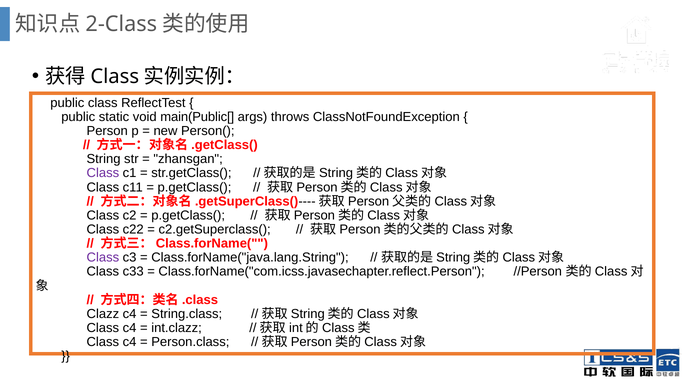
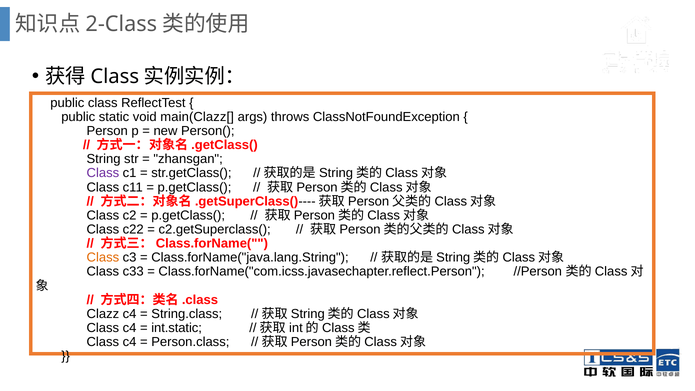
main(Public[: main(Public[ -> main(Clazz[
Class at (103, 258) colour: purple -> orange
int.clazz: int.clazz -> int.static
